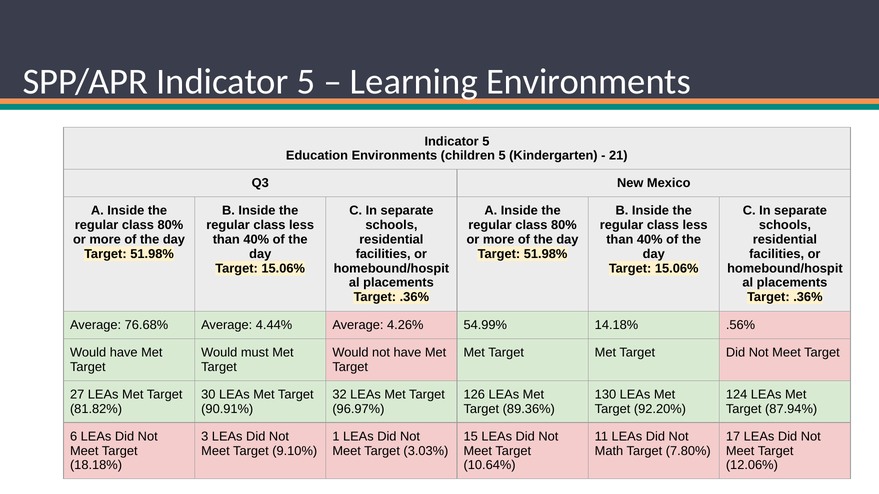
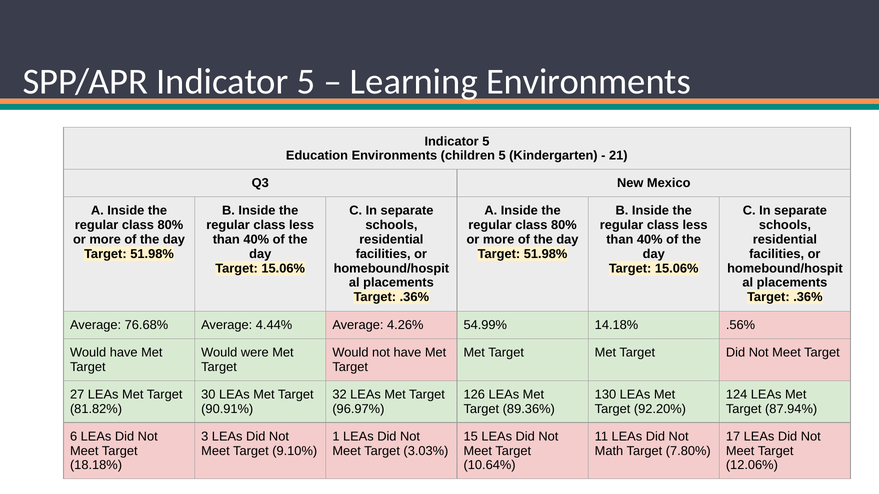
must: must -> were
